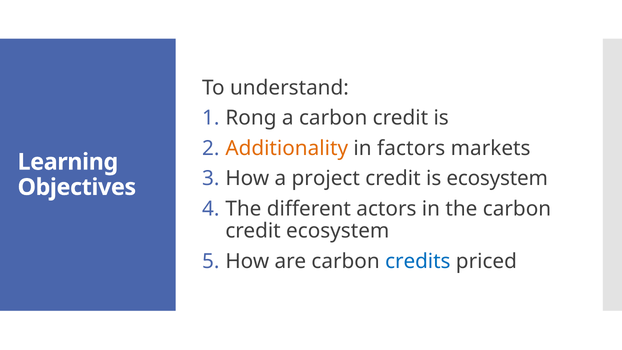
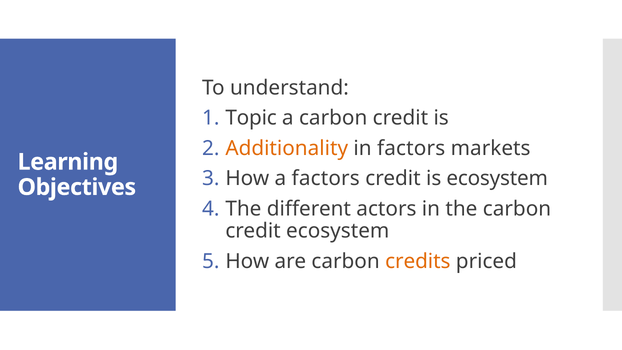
Rong: Rong -> Topic
a project: project -> factors
credits colour: blue -> orange
